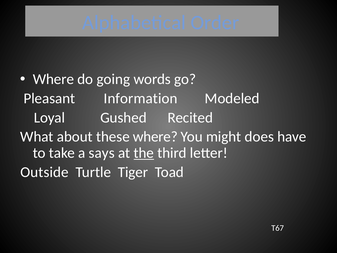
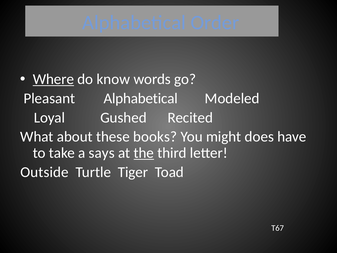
Where at (53, 79) underline: none -> present
going: going -> know
Pleasant Information: Information -> Alphabetical
these where: where -> books
